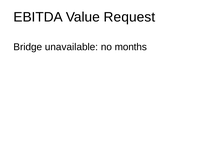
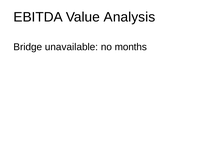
Request: Request -> Analysis
